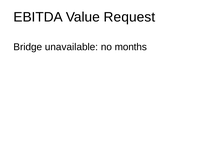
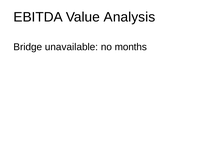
Request: Request -> Analysis
